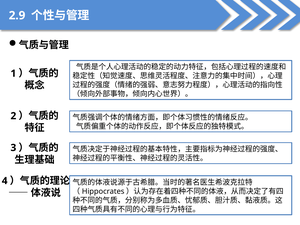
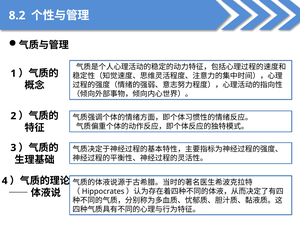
2.9: 2.9 -> 8.2
